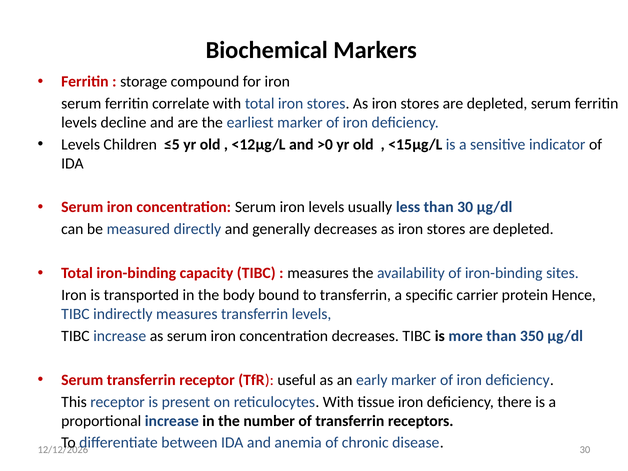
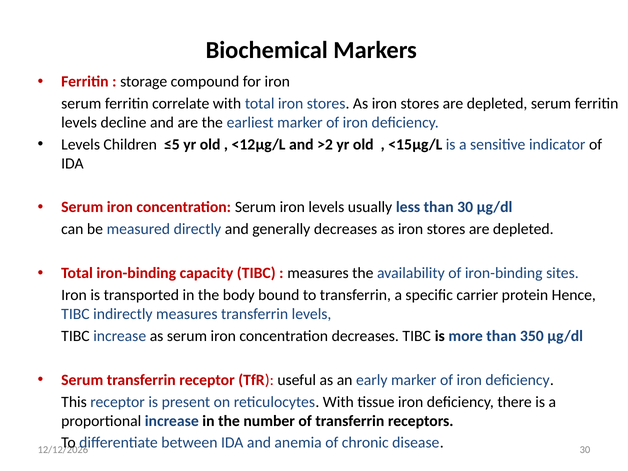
>0: >0 -> >2
